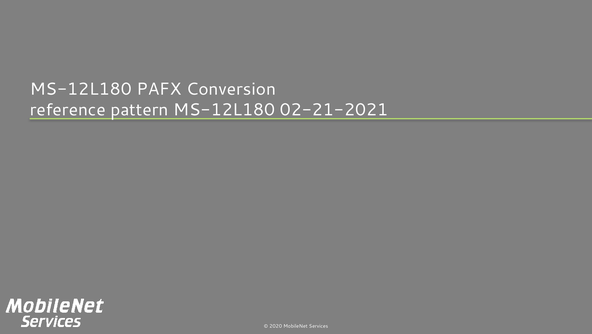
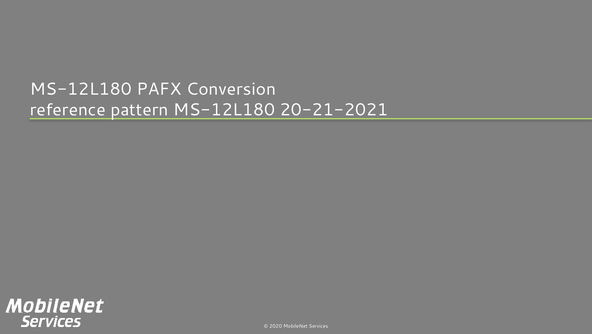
02-21-2021: 02-21-2021 -> 20-21-2021
